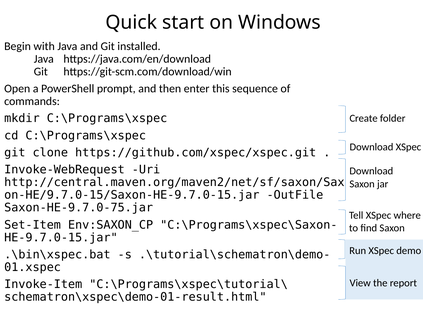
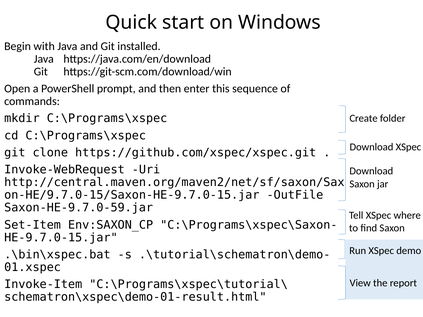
Saxon-HE-9.7.0-75.jar: Saxon-HE-9.7.0-75.jar -> Saxon-HE-9.7.0-59.jar
